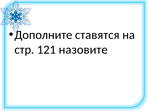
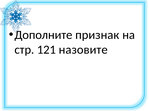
ставятся: ставятся -> признак
